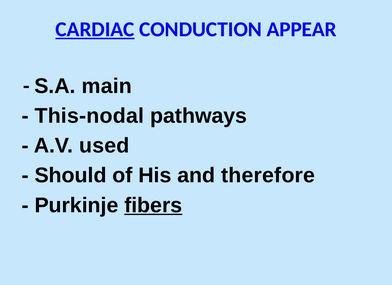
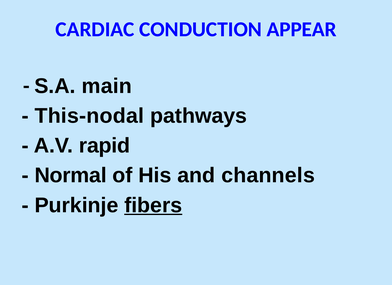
CARDIAC underline: present -> none
used: used -> rapid
Should: Should -> Normal
therefore: therefore -> channels
